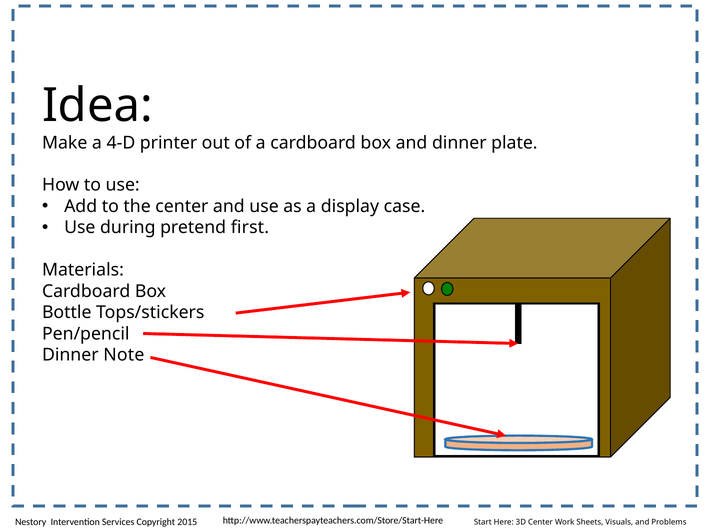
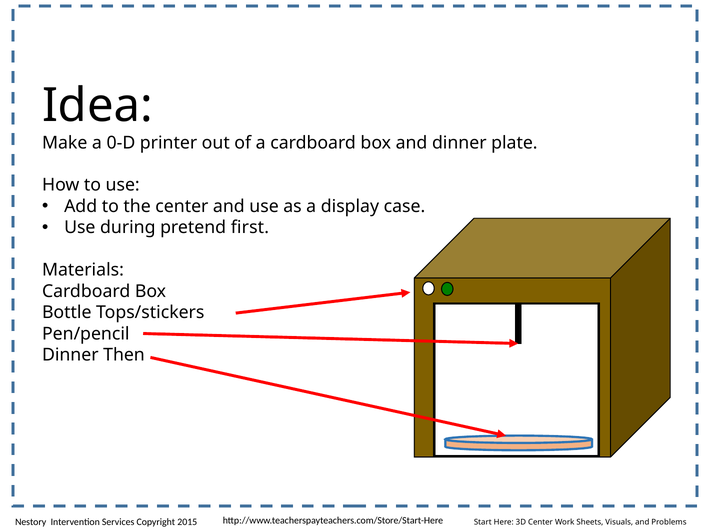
4-D: 4-D -> 0-D
Note: Note -> Then
